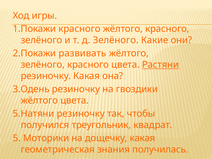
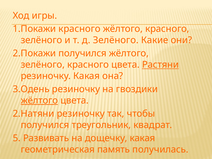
2.Покажи развивать: развивать -> получился
жёлтого at (39, 100) underline: none -> present
5.Натяни: 5.Натяни -> 2.Натяни
Моторики: Моторики -> Развивать
знания: знания -> память
